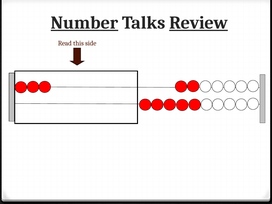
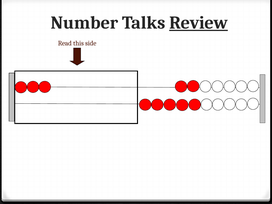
Number underline: present -> none
